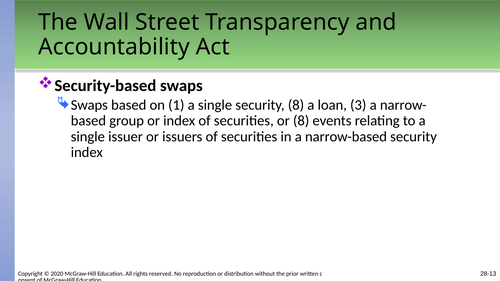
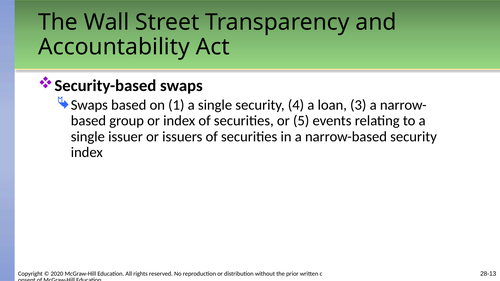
security 8: 8 -> 4
or 8: 8 -> 5
